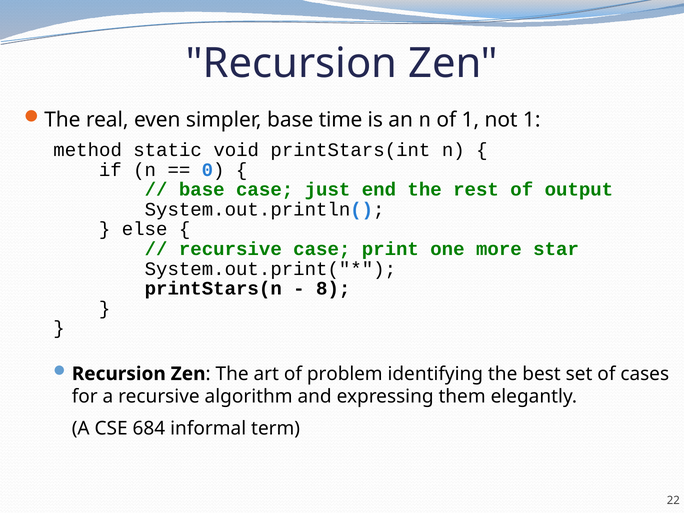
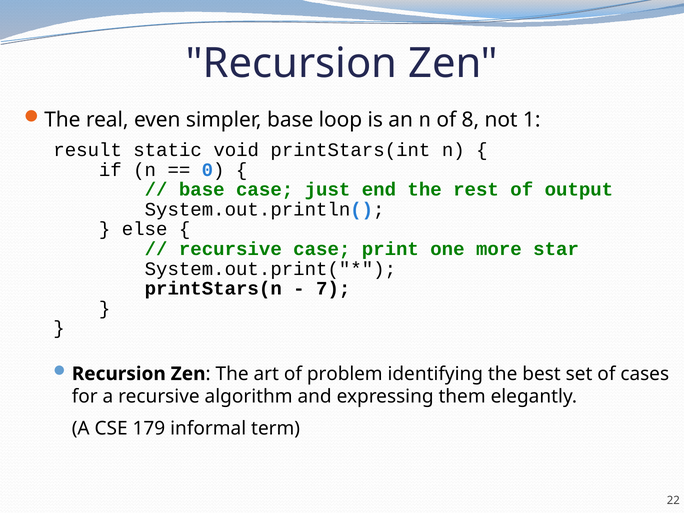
time: time -> loop
of 1: 1 -> 8
method: method -> result
8: 8 -> 7
684: 684 -> 179
